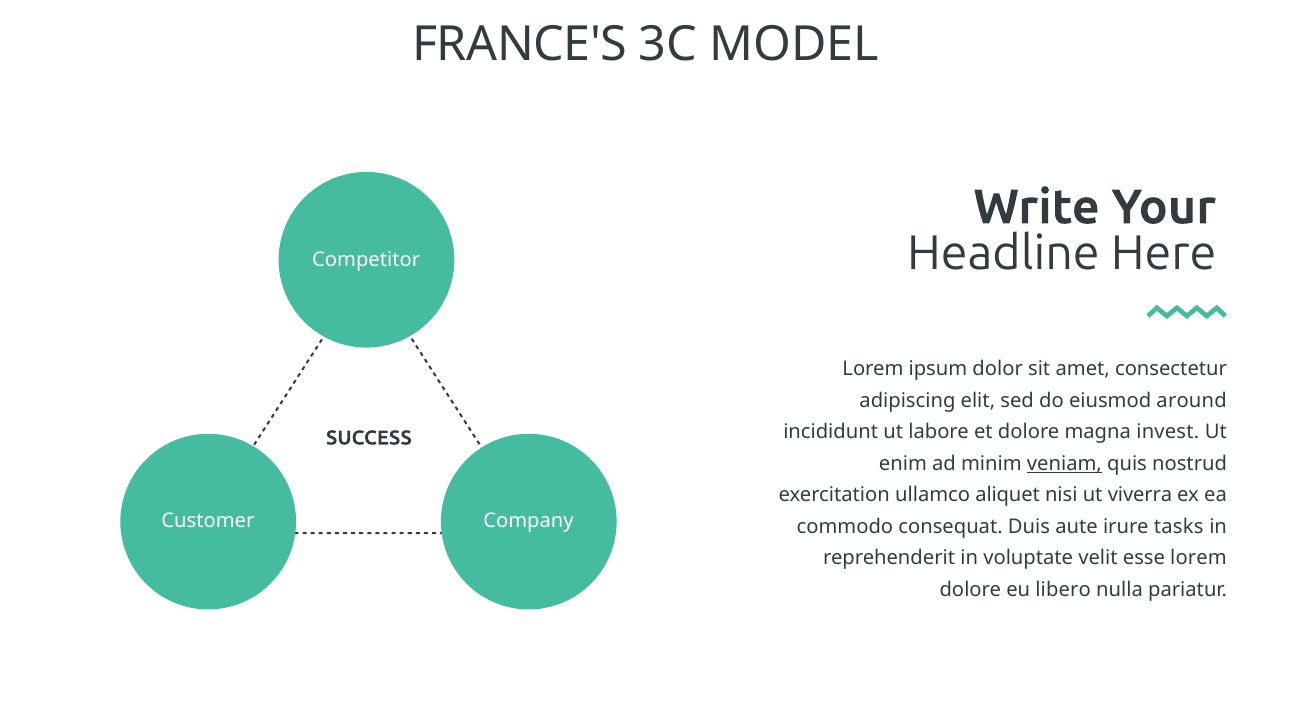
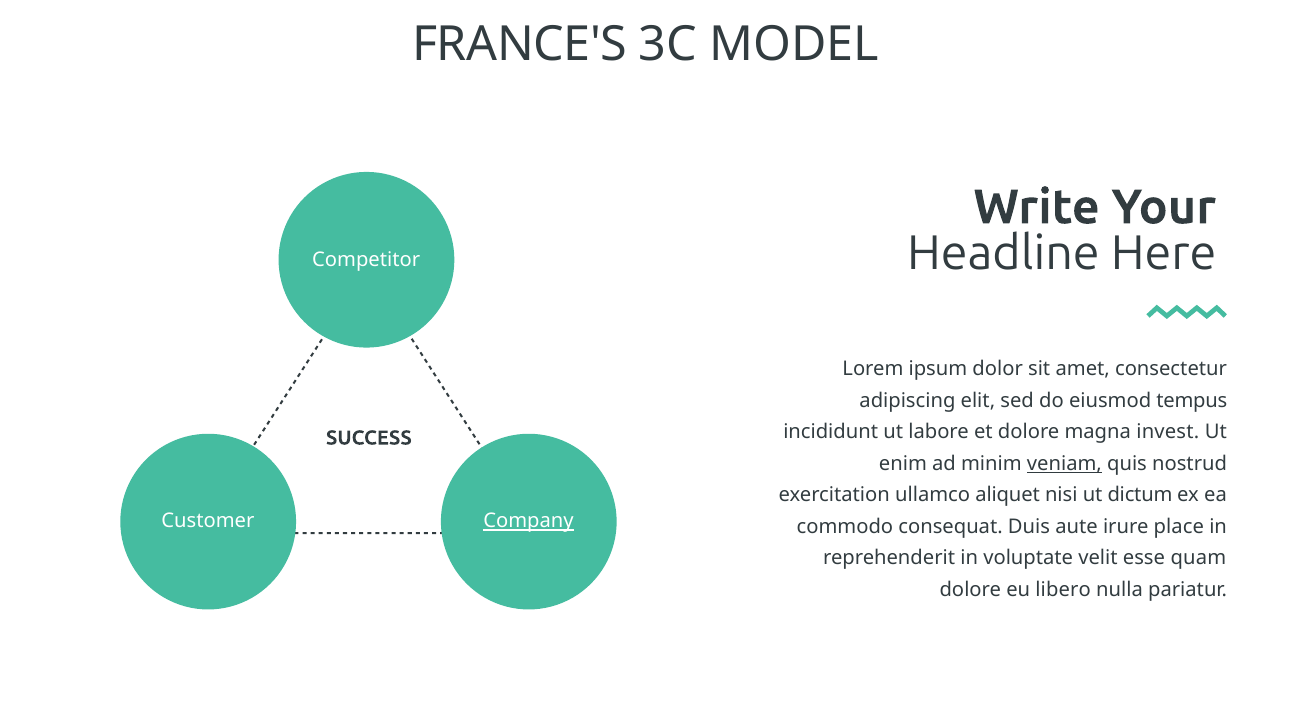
around: around -> tempus
viverra: viverra -> dictum
Company underline: none -> present
tasks: tasks -> place
esse lorem: lorem -> quam
